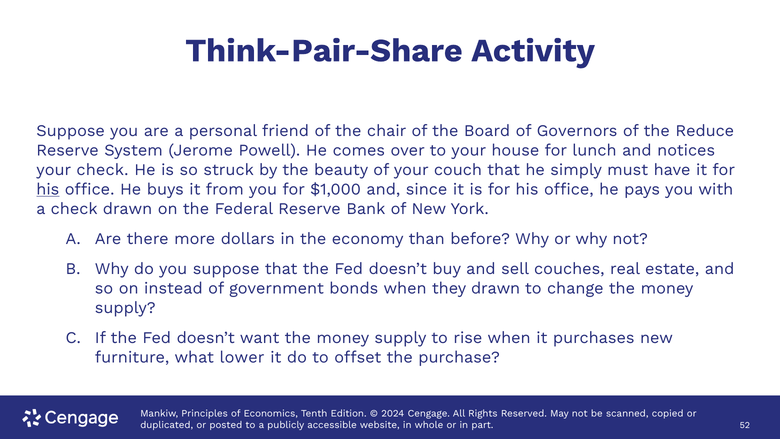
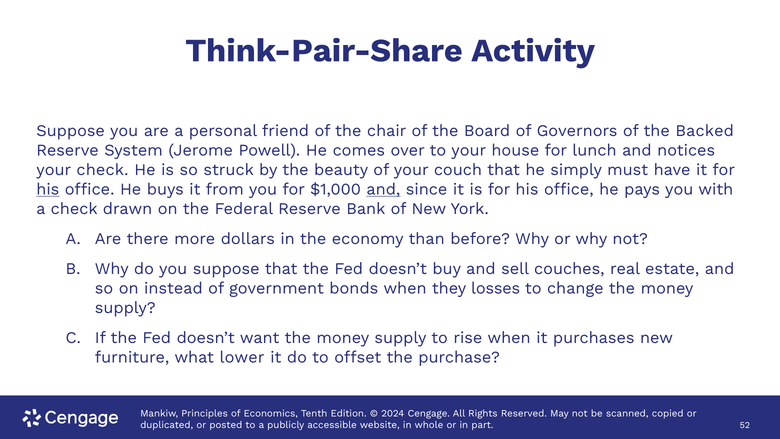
Reduce: Reduce -> Backed
and at (383, 189) underline: none -> present
they drawn: drawn -> losses
